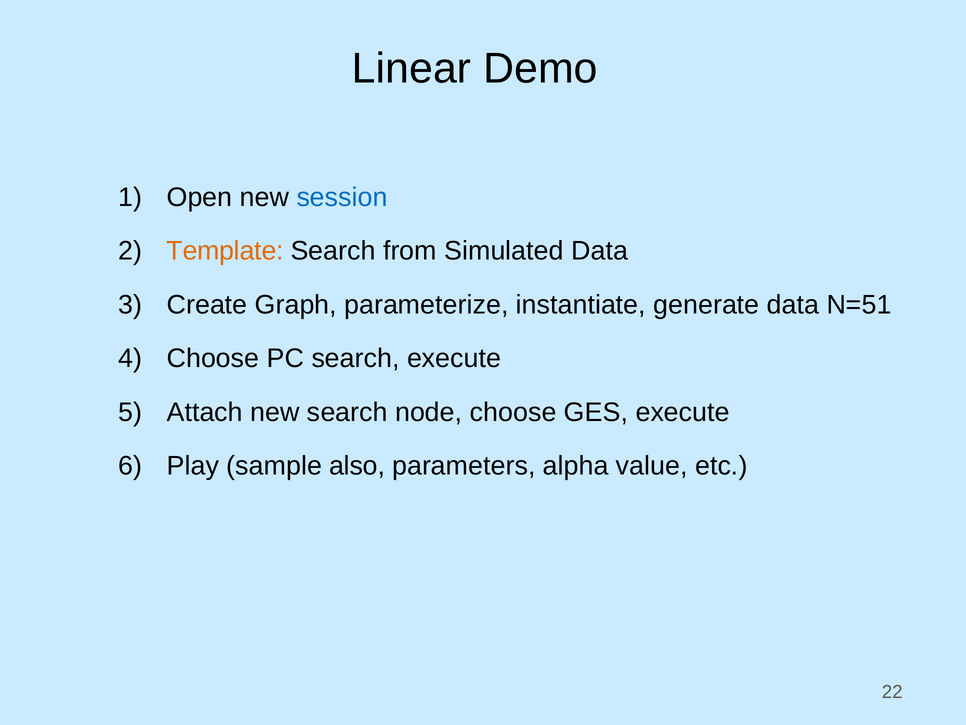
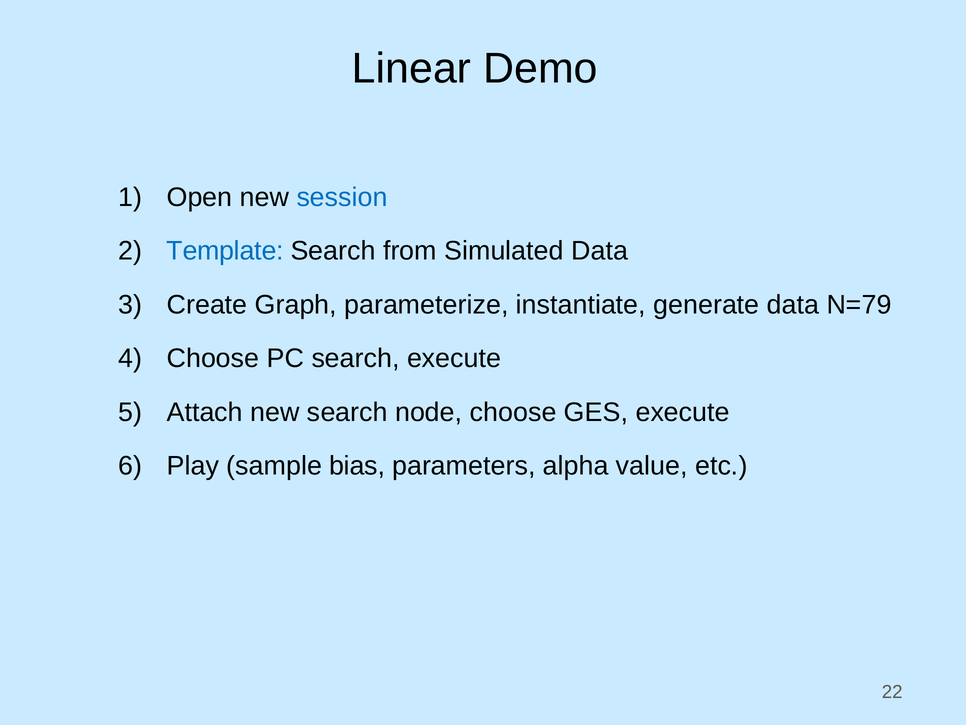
Template colour: orange -> blue
N=51: N=51 -> N=79
also: also -> bias
